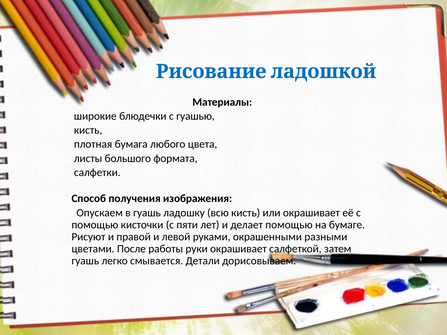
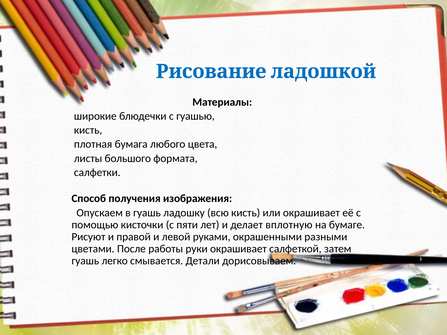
делает помощью: помощью -> вплотную
